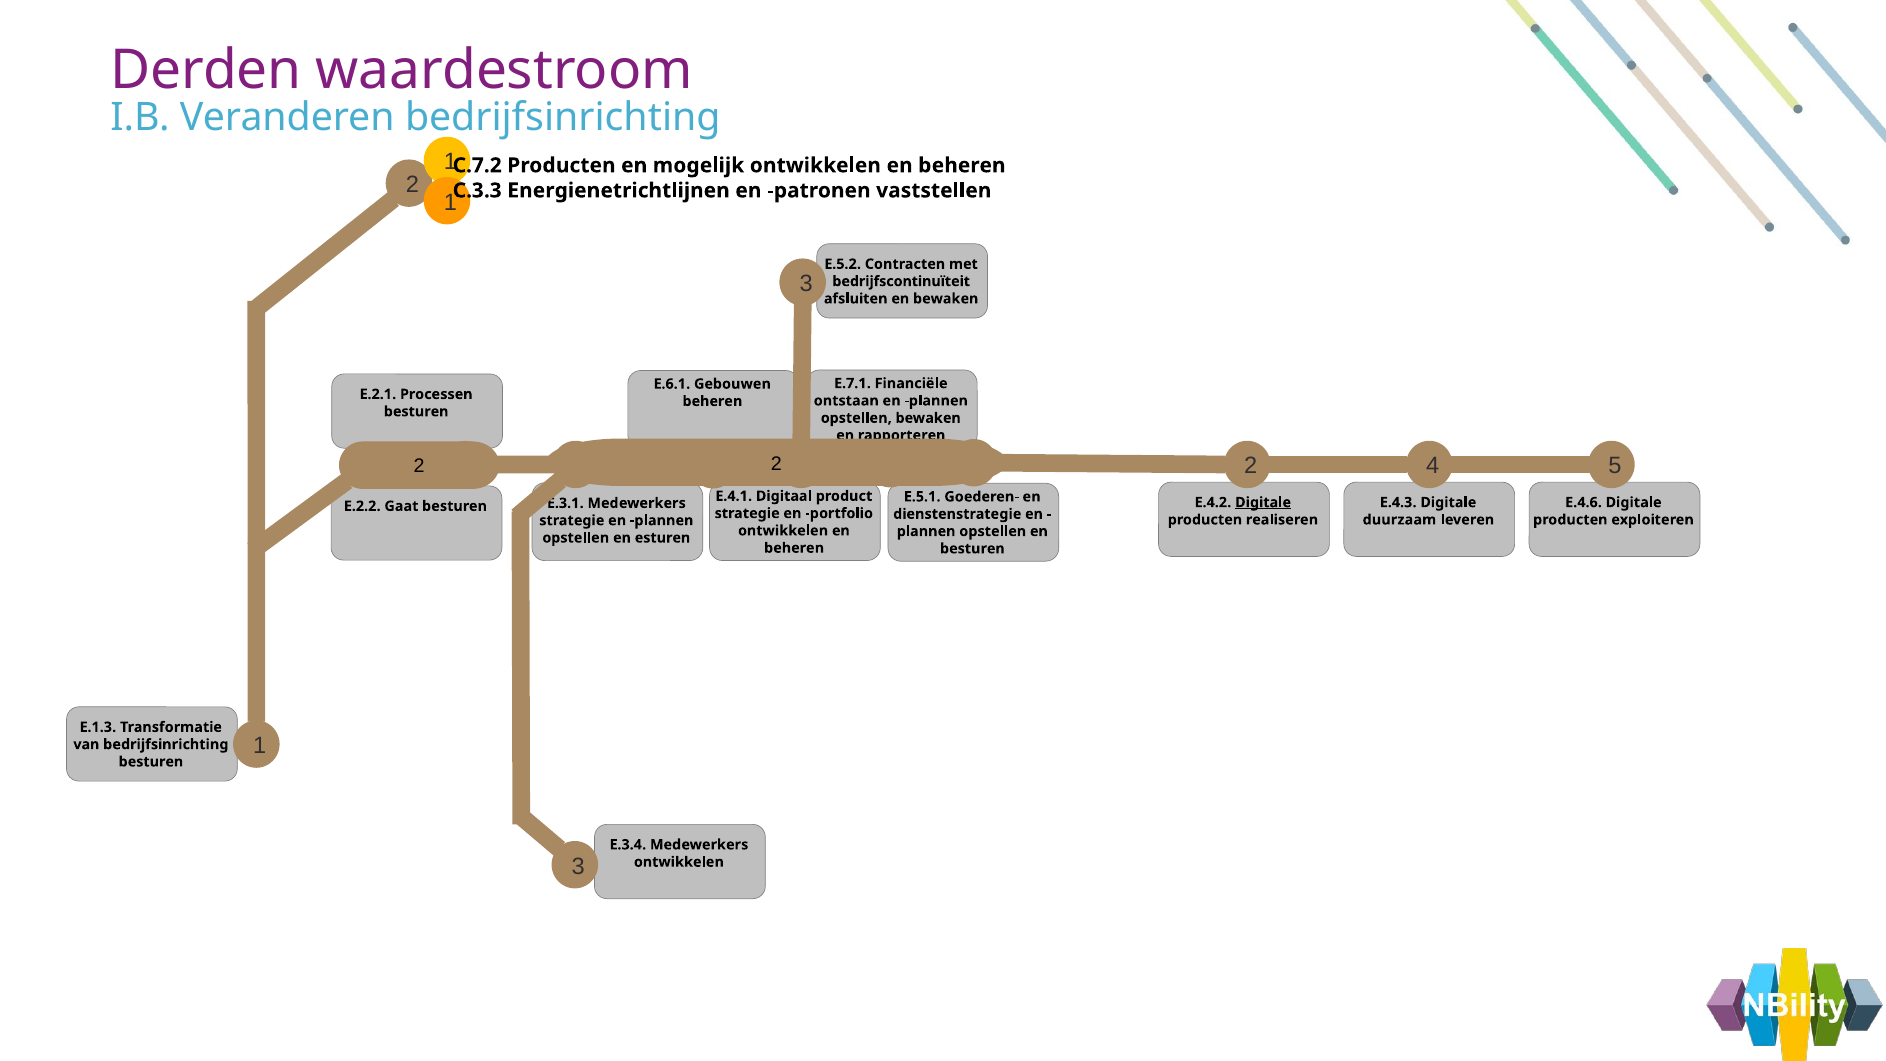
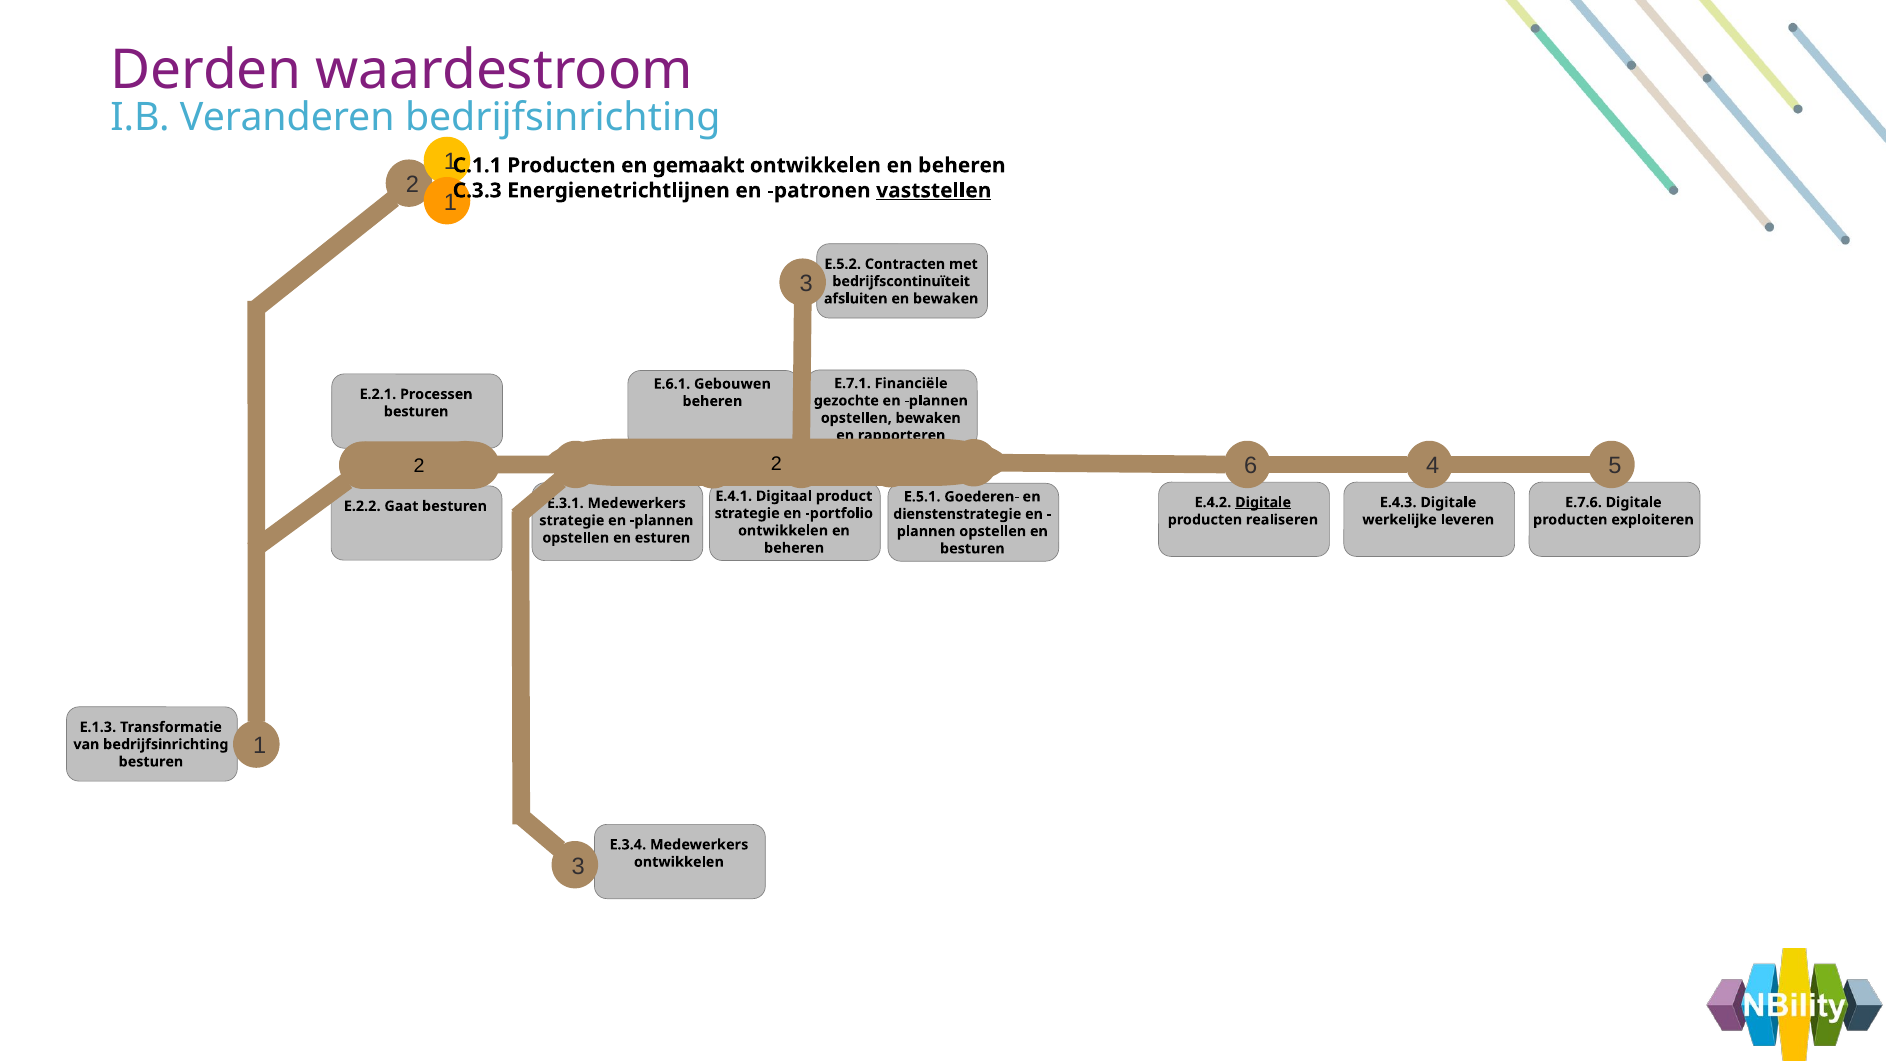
C.7.2: C.7.2 -> C.1.1
mogelijk: mogelijk -> gemaakt
vaststellen underline: none -> present
ontstaan: ontstaan -> gezochte
2 at (1251, 466): 2 -> 6
E.4.6: E.4.6 -> E.7.6
duurzaam: duurzaam -> werkelijke
